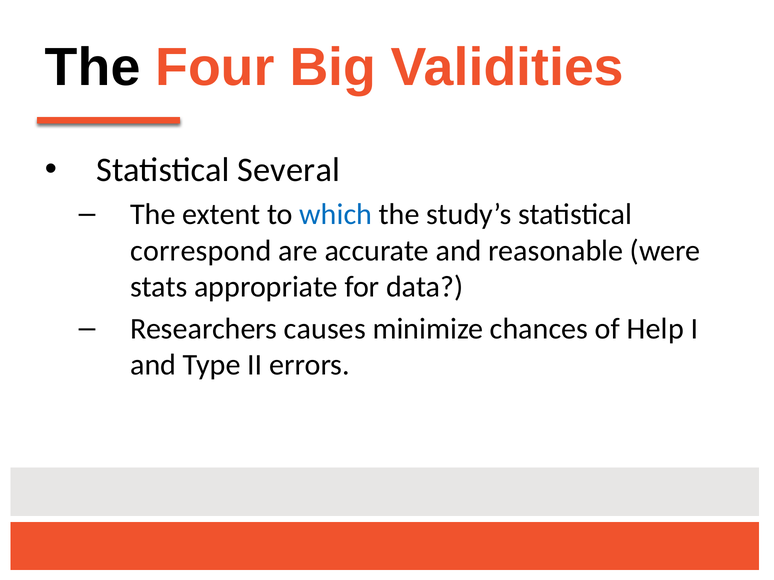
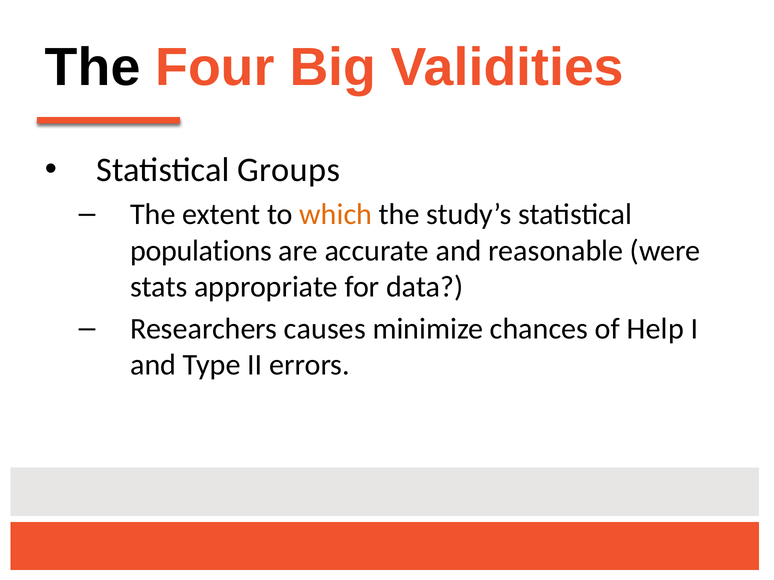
Several: Several -> Groups
which colour: blue -> orange
correspond: correspond -> populations
